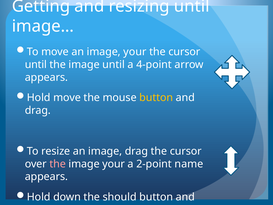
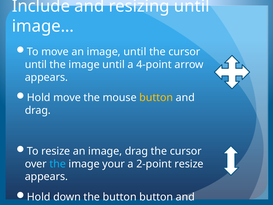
Getting: Getting -> Include
an image your: your -> until
the at (58, 164) colour: pink -> light blue
2-point name: name -> resize
the should: should -> button
